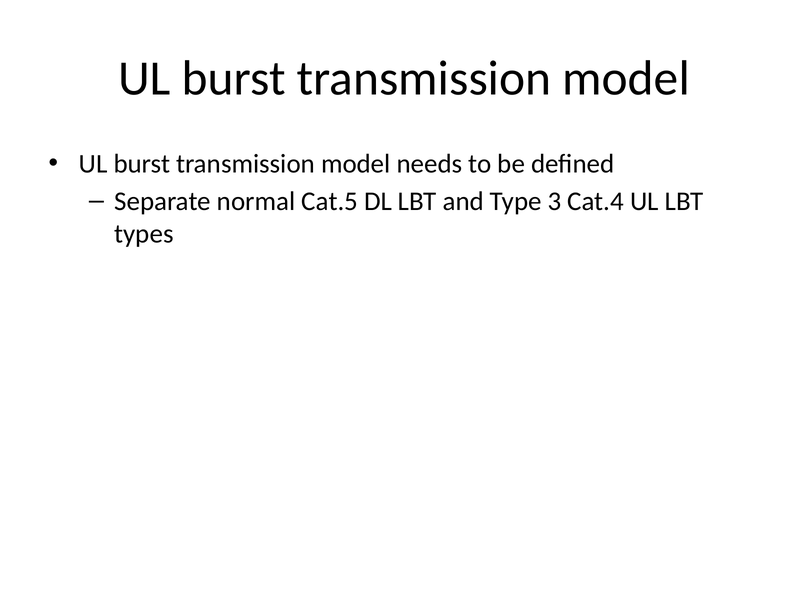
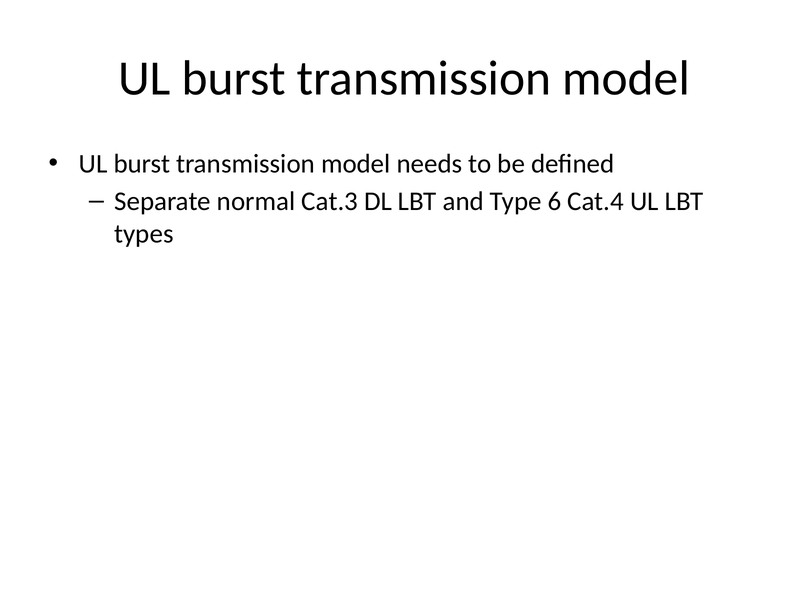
Cat.5: Cat.5 -> Cat.3
3: 3 -> 6
